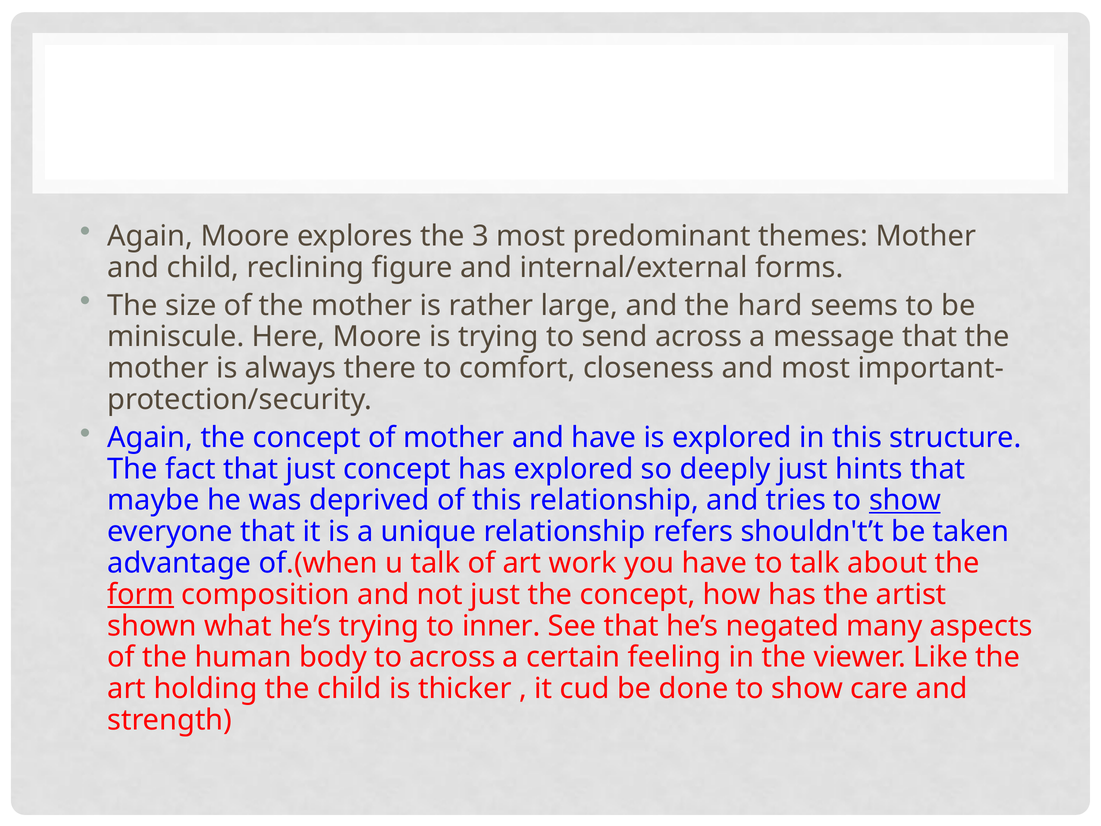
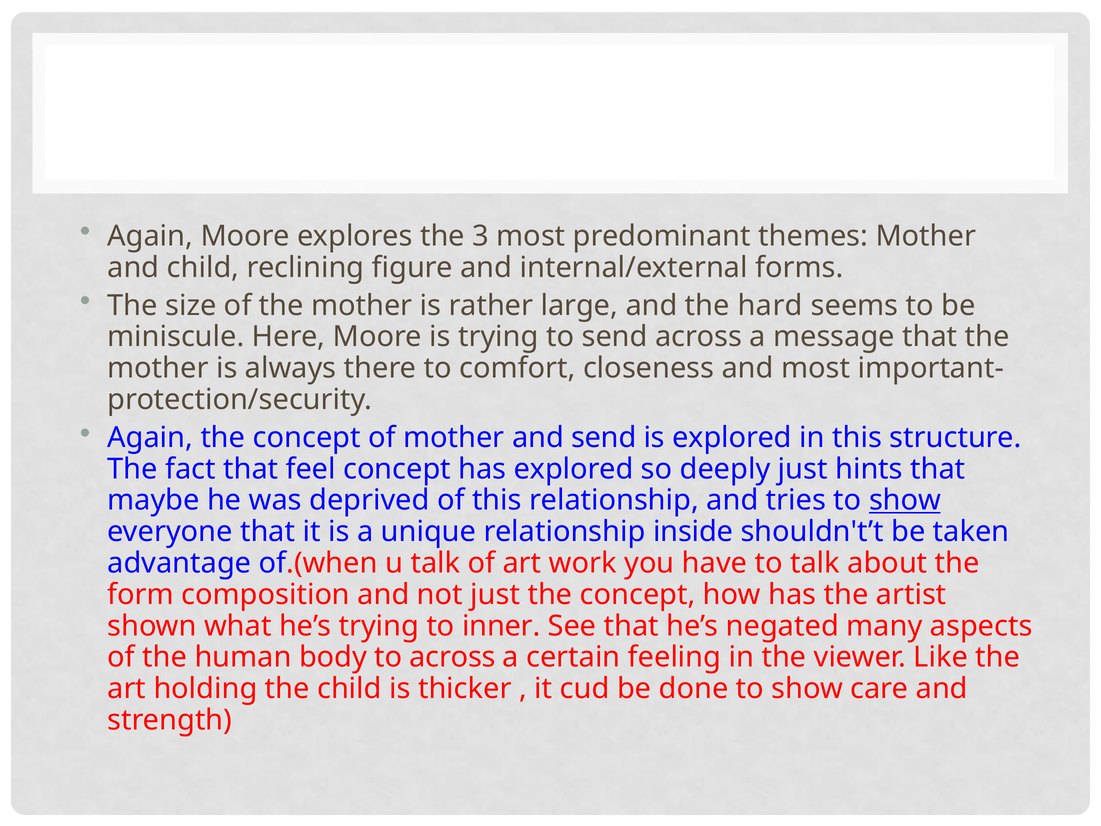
and have: have -> send
that just: just -> feel
refers: refers -> inside
form underline: present -> none
